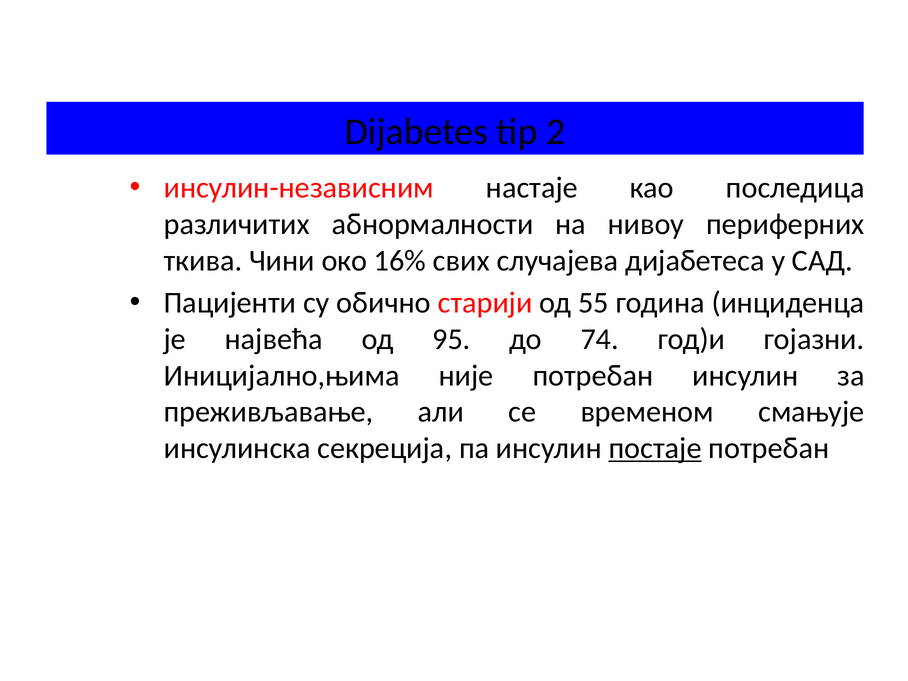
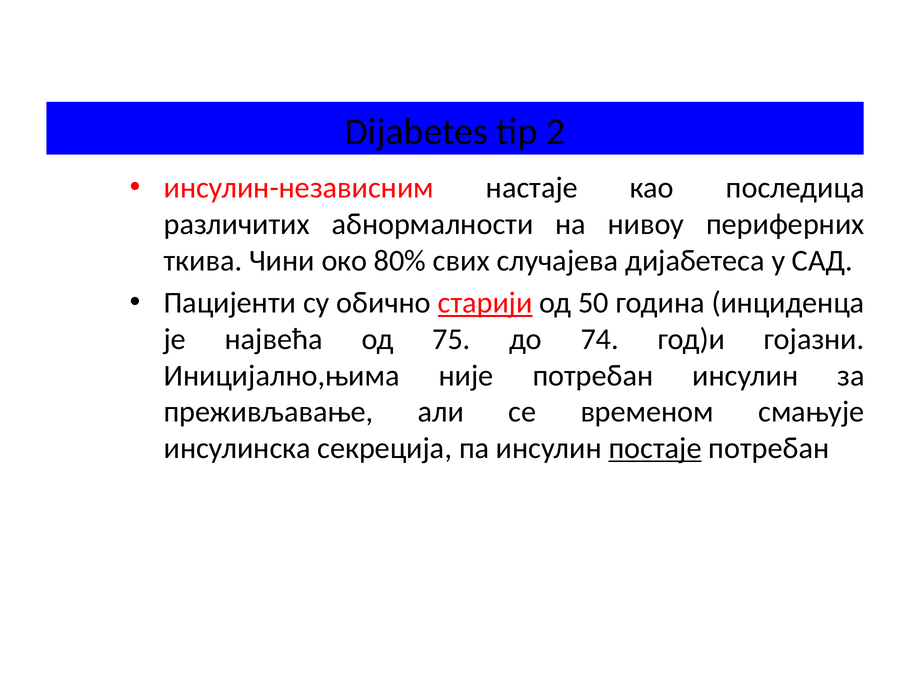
16%: 16% -> 80%
старији underline: none -> present
55: 55 -> 50
95: 95 -> 75
